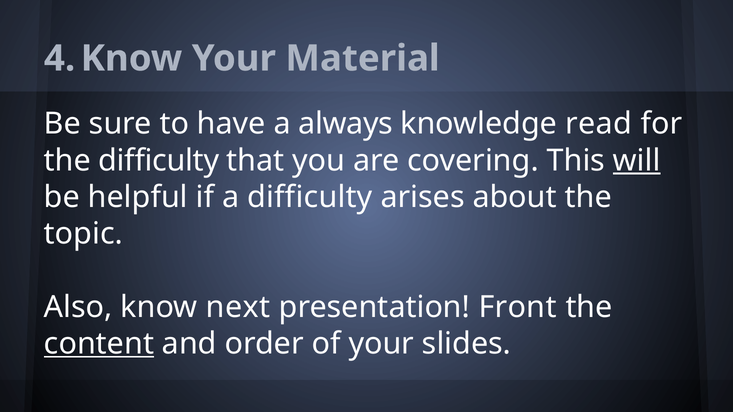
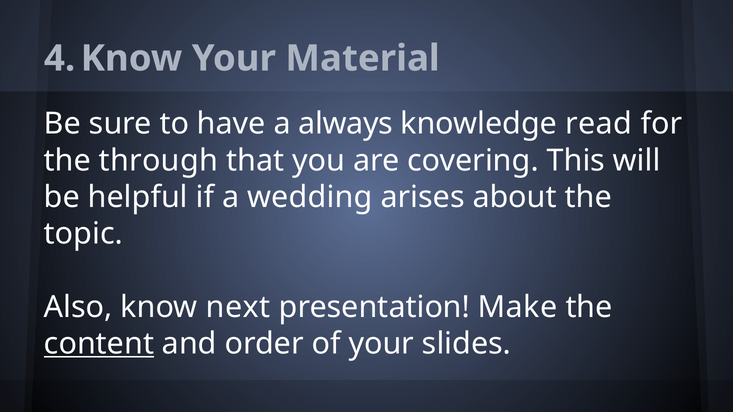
the difficulty: difficulty -> through
will underline: present -> none
a difficulty: difficulty -> wedding
Front: Front -> Make
